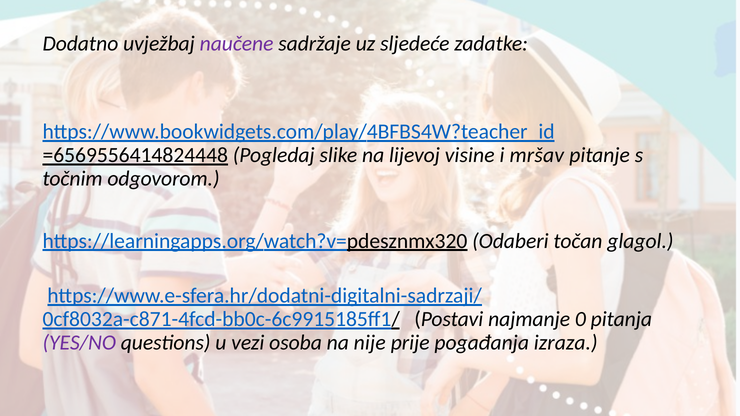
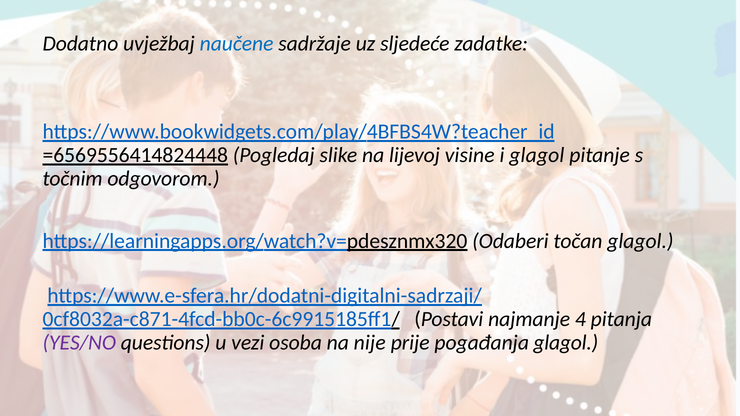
naučene colour: purple -> blue
i mršav: mršav -> glagol
0: 0 -> 4
pogađanja izraza: izraza -> glagol
